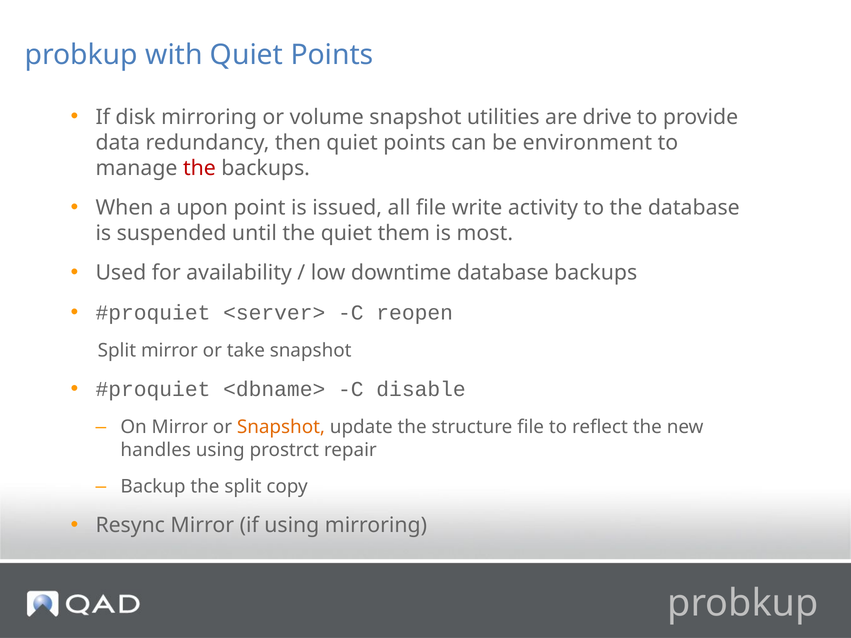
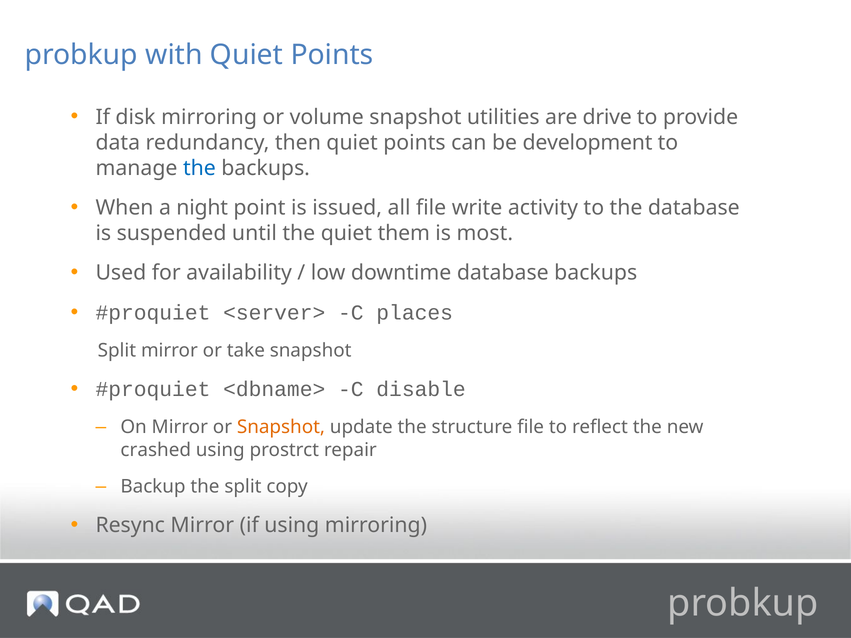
environment: environment -> development
the at (199, 168) colour: red -> blue
upon: upon -> night
reopen: reopen -> places
handles: handles -> crashed
